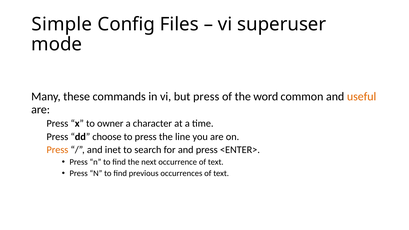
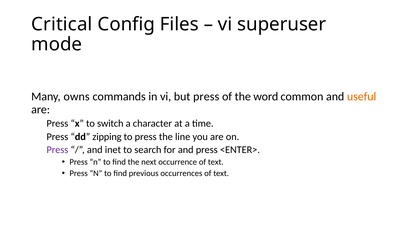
Simple: Simple -> Critical
these: these -> owns
owner: owner -> switch
choose: choose -> zipping
Press at (57, 150) colour: orange -> purple
